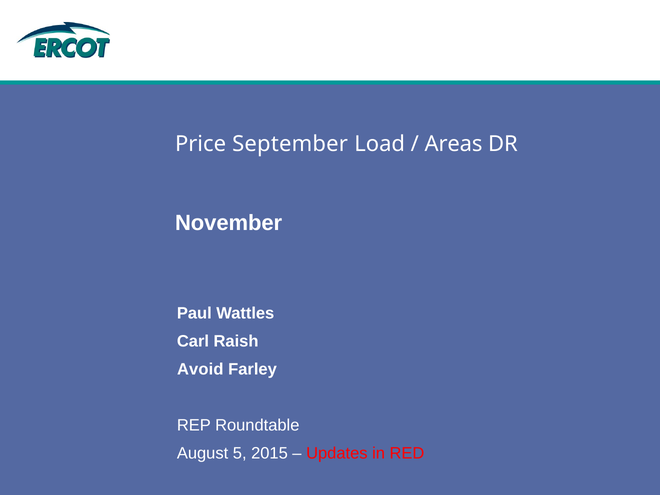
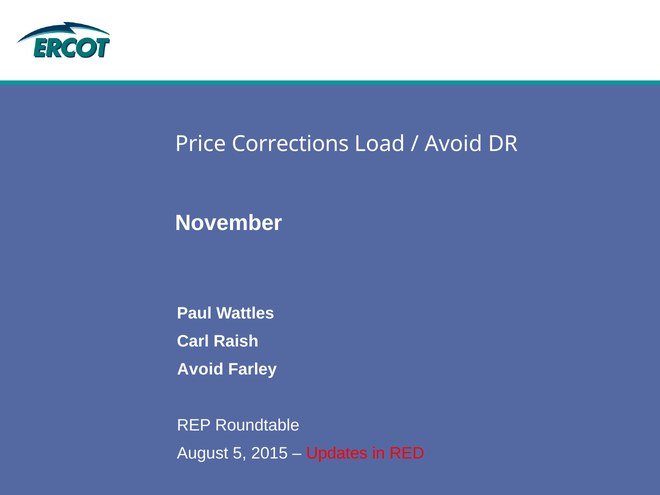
September: September -> Corrections
Areas at (454, 144): Areas -> Avoid
